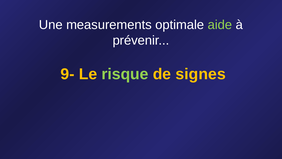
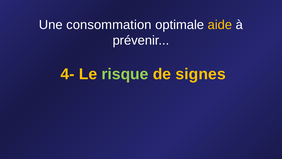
measurements: measurements -> consommation
aide colour: light green -> yellow
9-: 9- -> 4-
